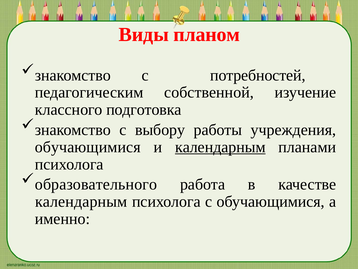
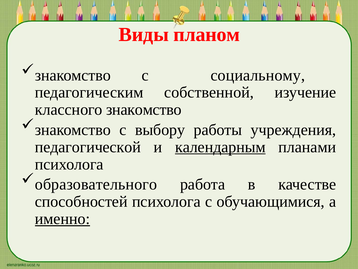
потребностей: потребностей -> социальному
классного подготовка: подготовка -> знакомство
обучающимися at (88, 147): обучающимися -> педагогической
календарным at (81, 201): календарным -> способностей
именно underline: none -> present
